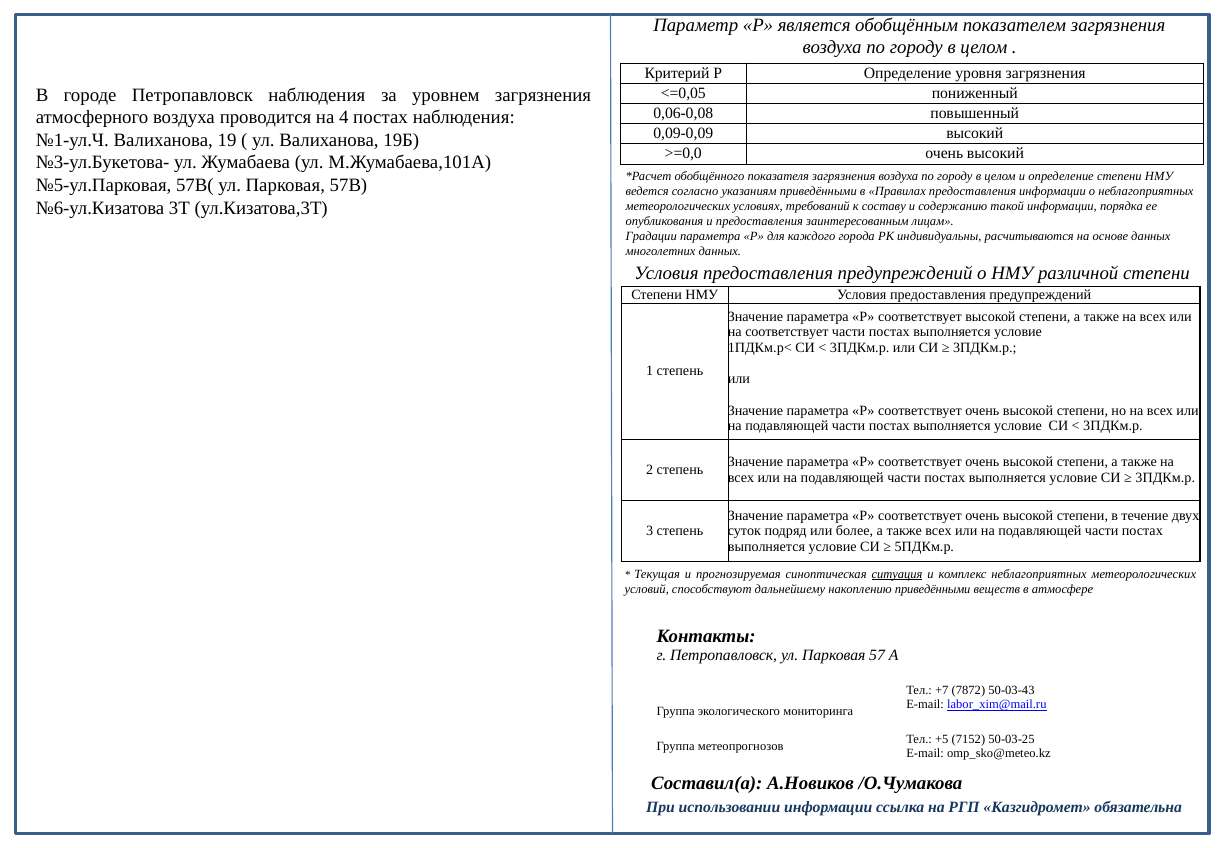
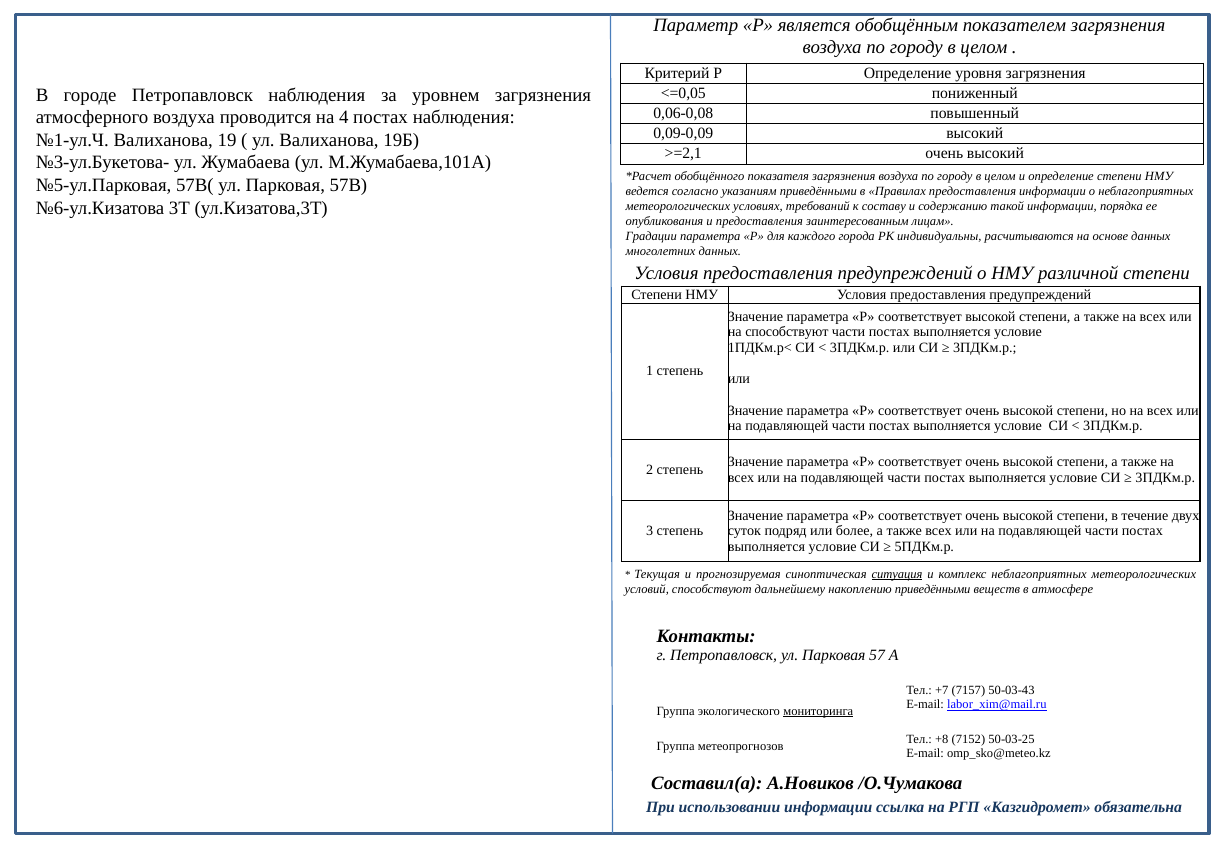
>=0,0: >=0,0 -> >=2,1
на соответствует: соответствует -> способствуют
7872: 7872 -> 7157
мониторинга underline: none -> present
+5: +5 -> +8
